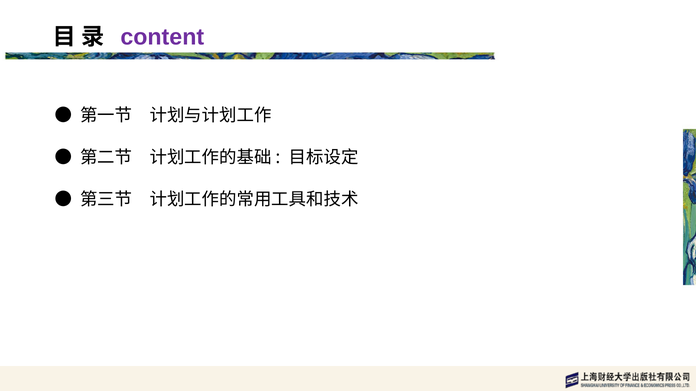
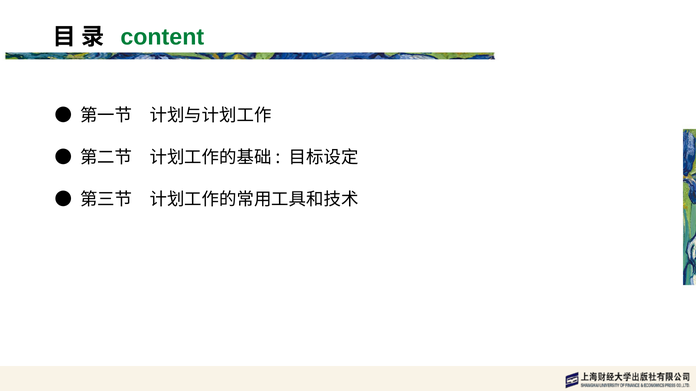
content colour: purple -> green
